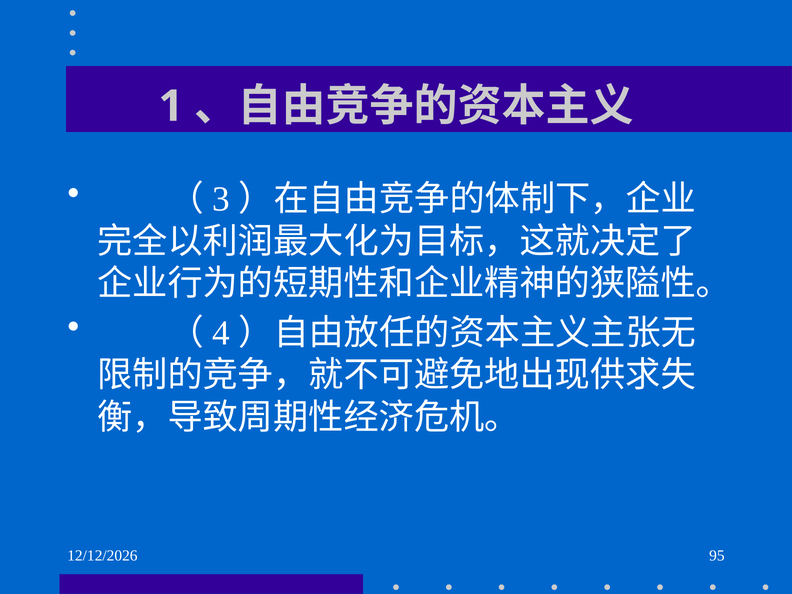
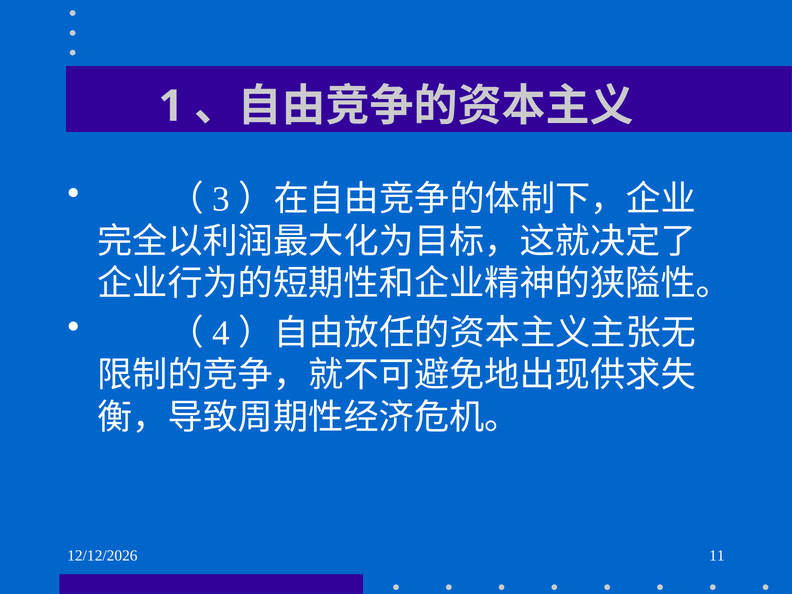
95: 95 -> 11
